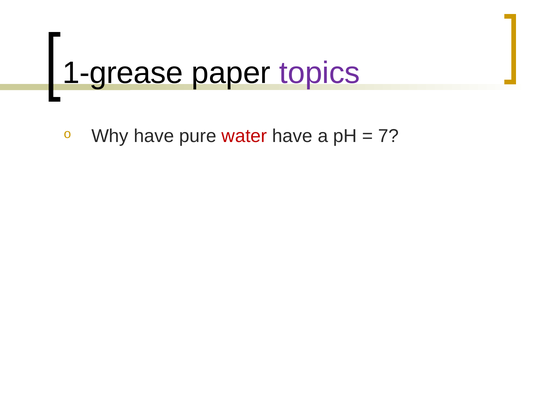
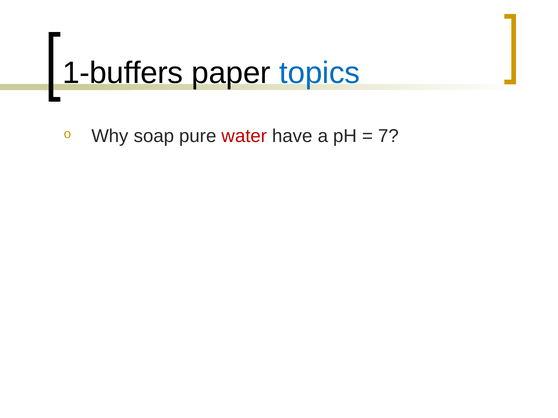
1-grease: 1-grease -> 1-buffers
topics colour: purple -> blue
Why have: have -> soap
